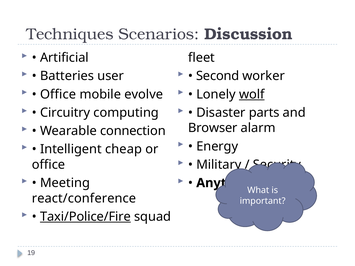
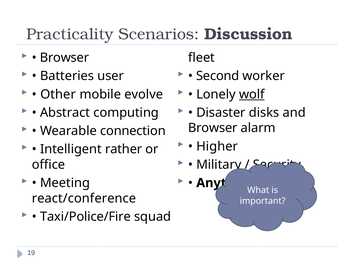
Techniques: Techniques -> Practicality
Artificial at (64, 58): Artificial -> Browser
Office at (58, 94): Office -> Other
Circuitry: Circuitry -> Abstract
parts: parts -> disks
Energy: Energy -> Higher
cheap: cheap -> rather
Taxi/Police/Fire underline: present -> none
